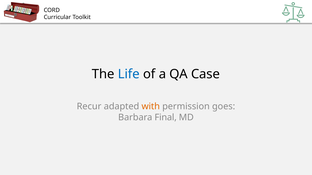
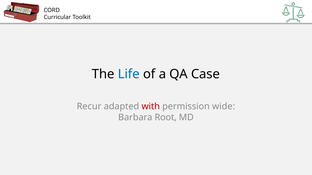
with colour: orange -> red
goes: goes -> wide
Final: Final -> Root
